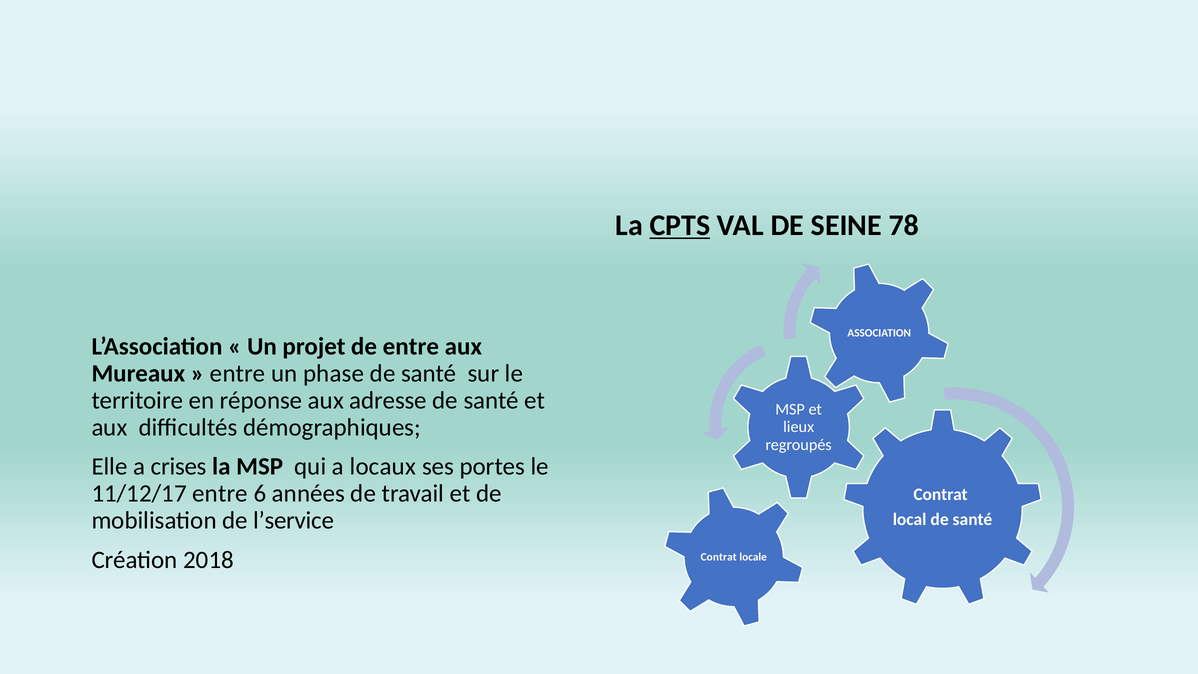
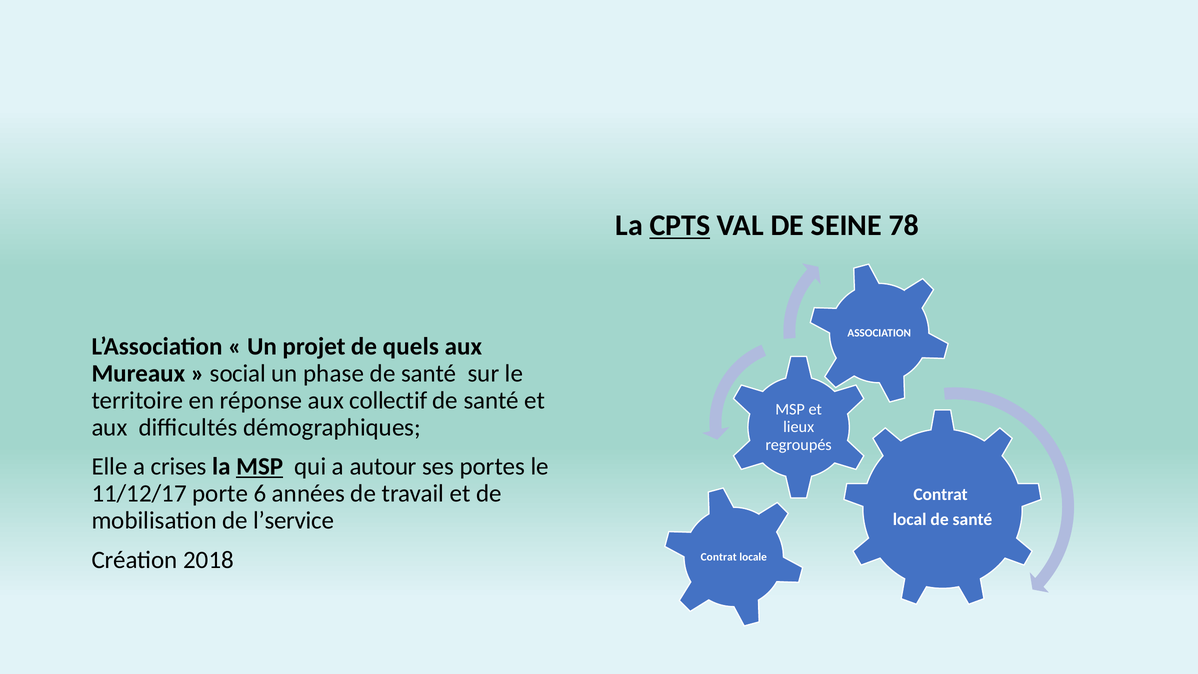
de entre: entre -> quels
entre at (238, 373): entre -> social
adresse: adresse -> collectif
MSP at (260, 467) underline: none -> present
locaux: locaux -> autour
11/12/17 entre: entre -> porte
